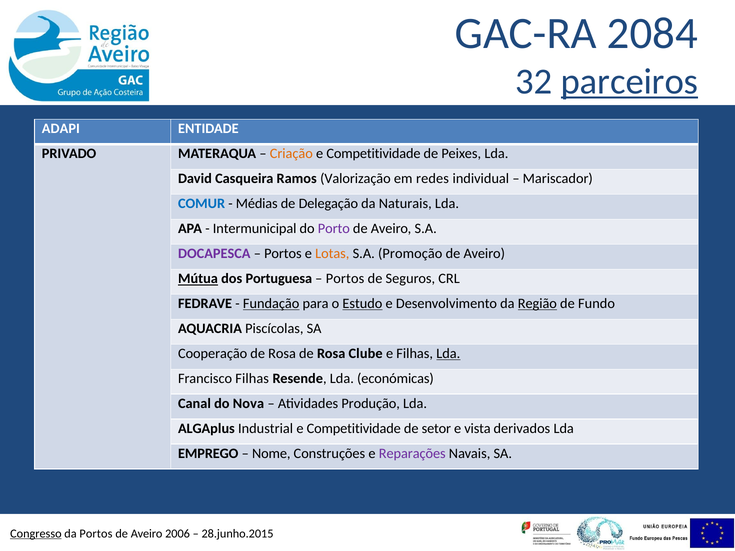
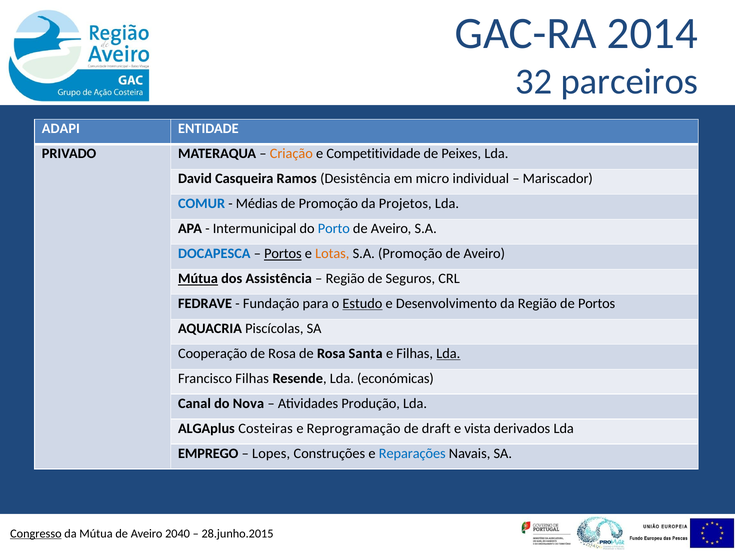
2084: 2084 -> 2014
parceiros underline: present -> none
Valorização: Valorização -> Desistência
redes: redes -> micro
de Delegação: Delegação -> Promoção
Naturais: Naturais -> Projetos
Porto colour: purple -> blue
DOCAPESCA colour: purple -> blue
Portos at (283, 254) underline: none -> present
Portuguesa: Portuguesa -> Assistência
Portos at (345, 279): Portos -> Região
Fundação underline: present -> none
Região at (537, 304) underline: present -> none
de Fundo: Fundo -> Portos
Clube: Clube -> Santa
Industrial: Industrial -> Costeiras
Competitividade at (354, 429): Competitividade -> Reprogramação
setor: setor -> draft
Nome: Nome -> Lopes
Reparações colour: purple -> blue
da Portos: Portos -> Mútua
2006: 2006 -> 2040
